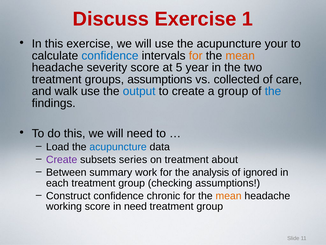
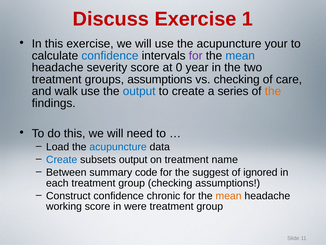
for at (196, 56) colour: orange -> purple
mean at (240, 56) colour: orange -> blue
5: 5 -> 0
vs collected: collected -> checking
a group: group -> series
the at (273, 91) colour: blue -> orange
Create at (62, 159) colour: purple -> blue
subsets series: series -> output
about: about -> name
work: work -> code
analysis: analysis -> suggest
in need: need -> were
